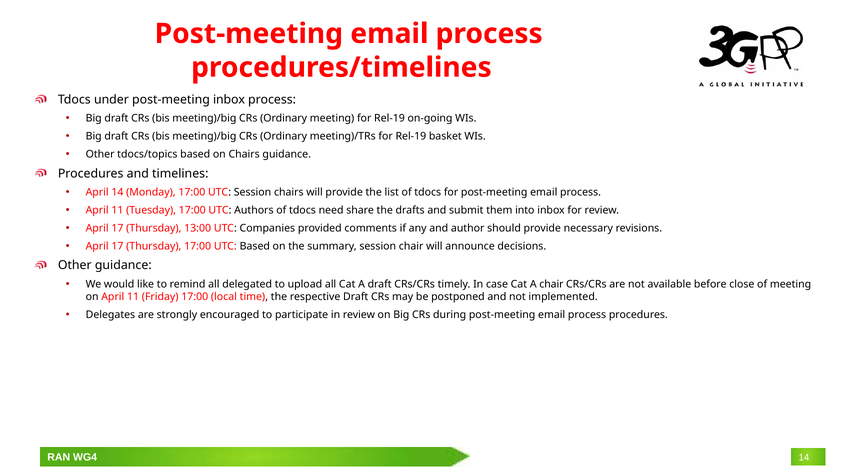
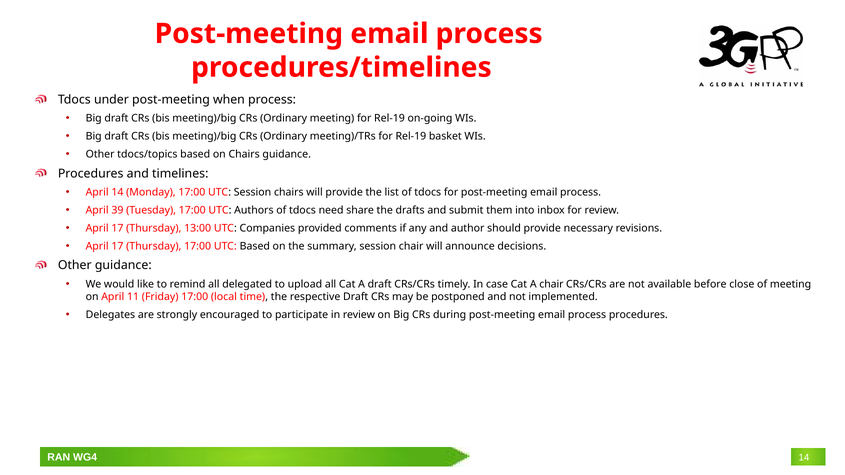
post-meeting inbox: inbox -> when
11 at (117, 211): 11 -> 39
